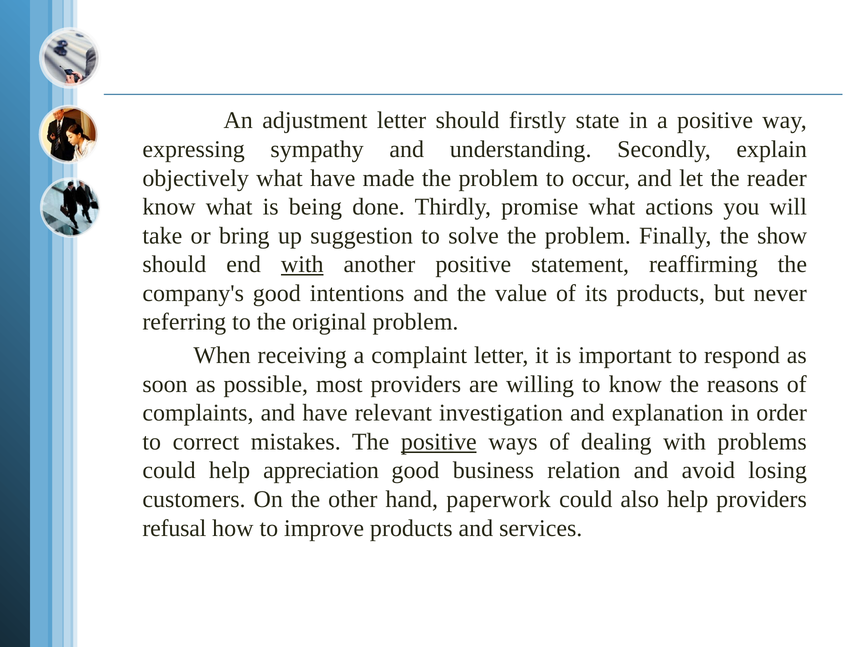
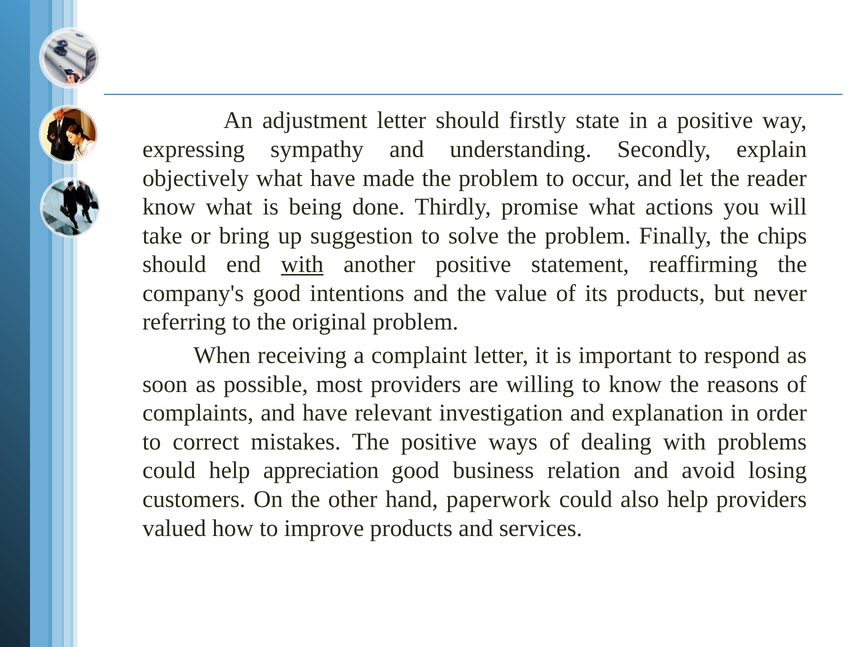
show: show -> chips
positive at (439, 441) underline: present -> none
refusal: refusal -> valued
